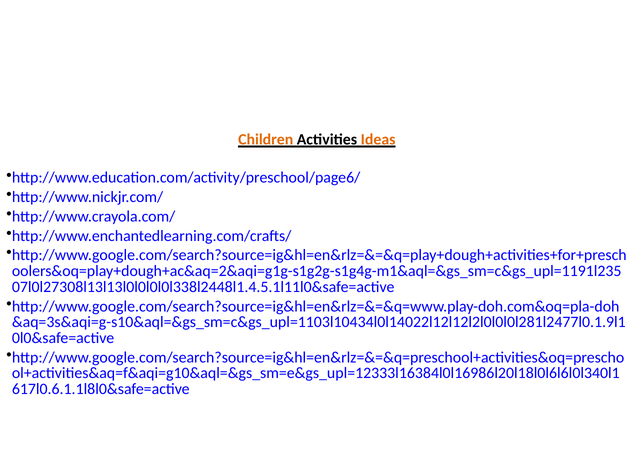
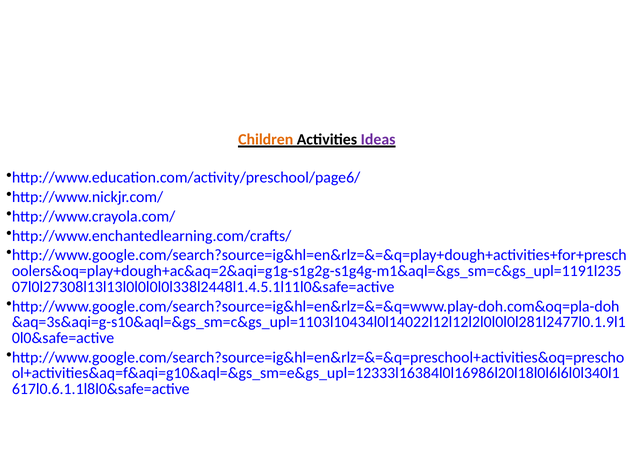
Ideas colour: orange -> purple
